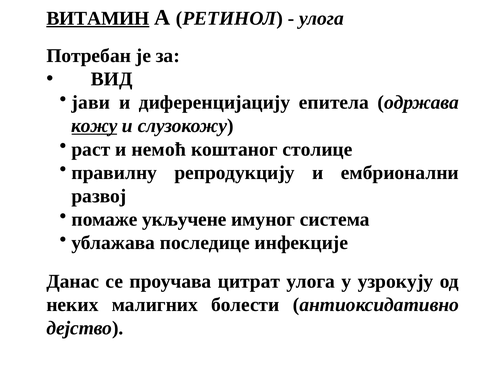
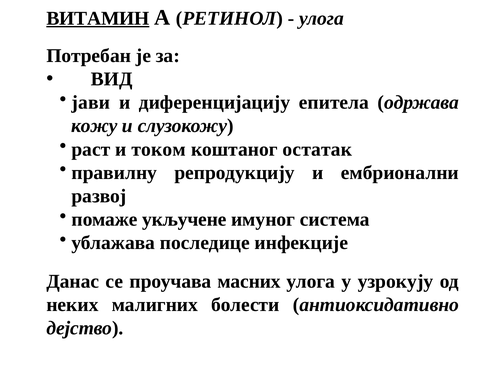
кожу underline: present -> none
немоћ: немоћ -> током
столице: столице -> остатак
цитрат: цитрат -> масних
